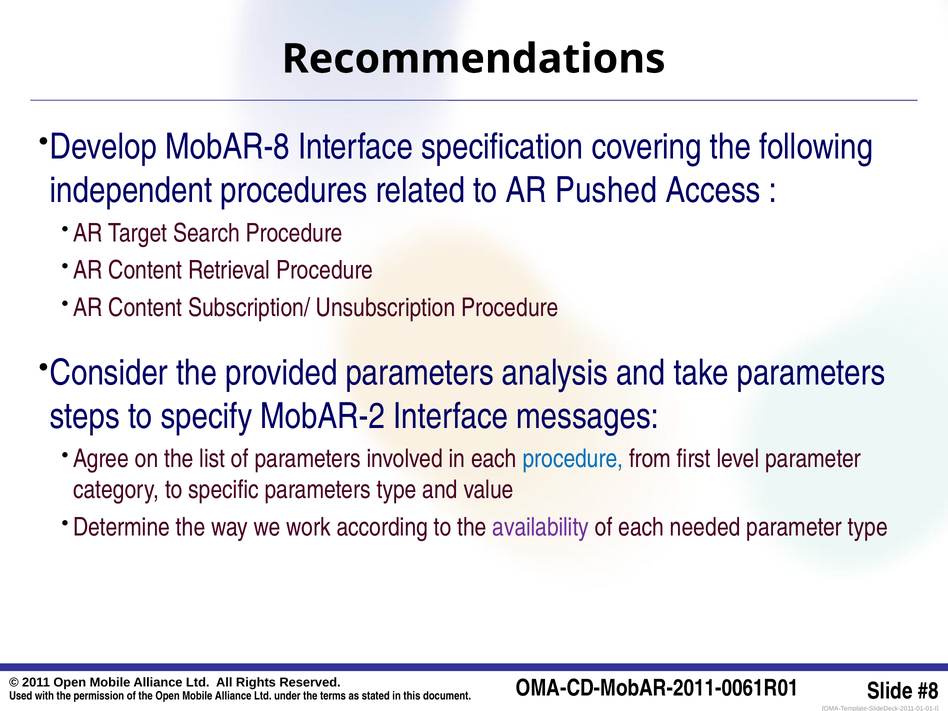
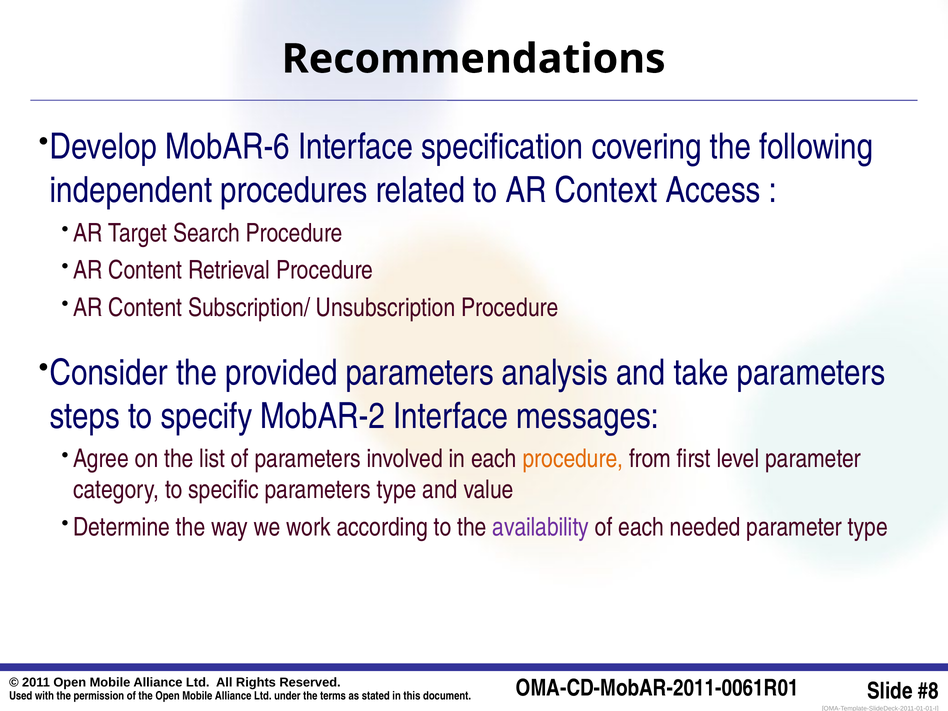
MobAR-8: MobAR-8 -> MobAR-6
Pushed: Pushed -> Context
procedure at (573, 459) colour: blue -> orange
